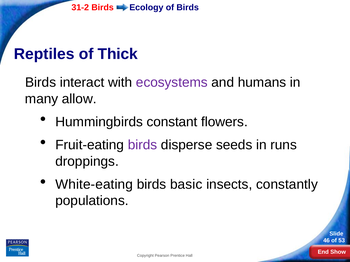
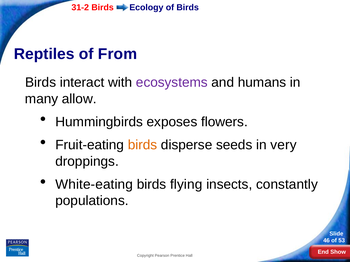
Thick: Thick -> From
constant: constant -> exposes
birds at (143, 145) colour: purple -> orange
runs: runs -> very
basic: basic -> flying
